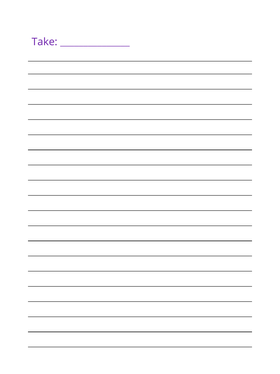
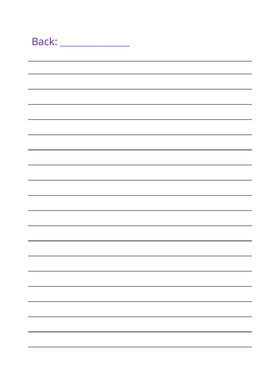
Take: Take -> Back
